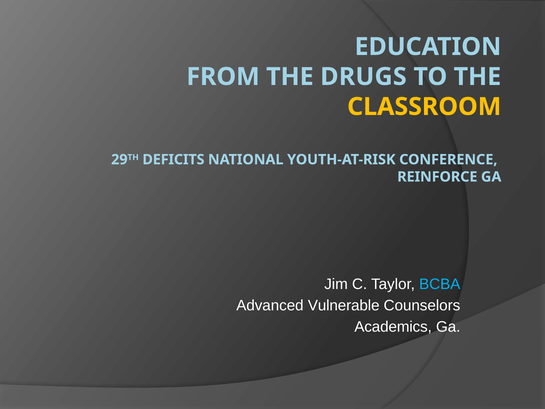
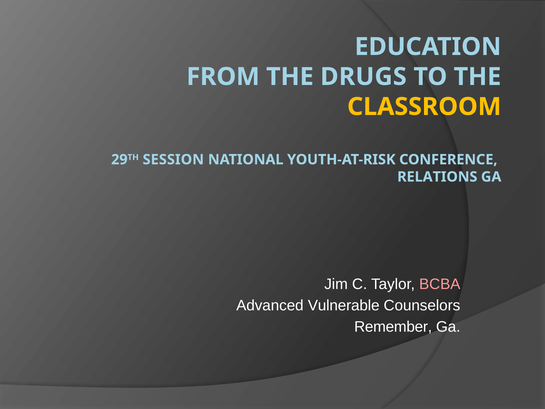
DEFICITS: DEFICITS -> SESSION
REINFORCE: REINFORCE -> RELATIONS
BCBA colour: light blue -> pink
Academics: Academics -> Remember
